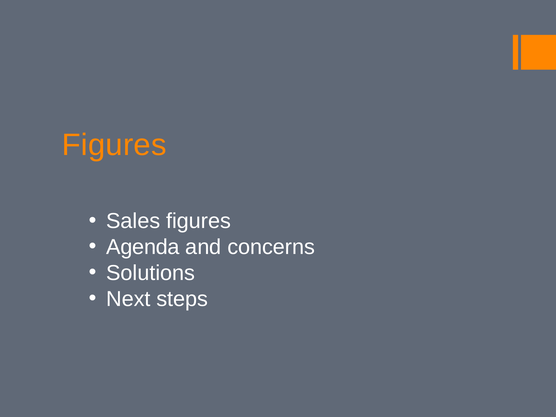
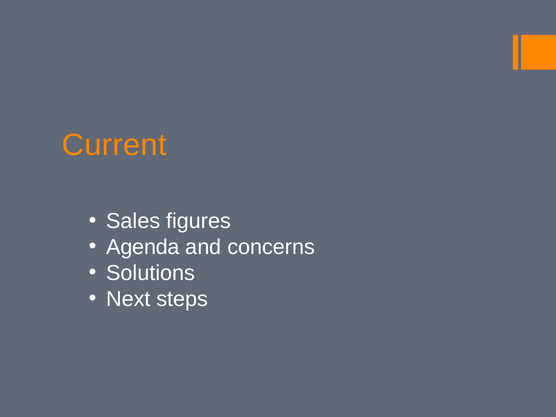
Figures at (114, 145): Figures -> Current
